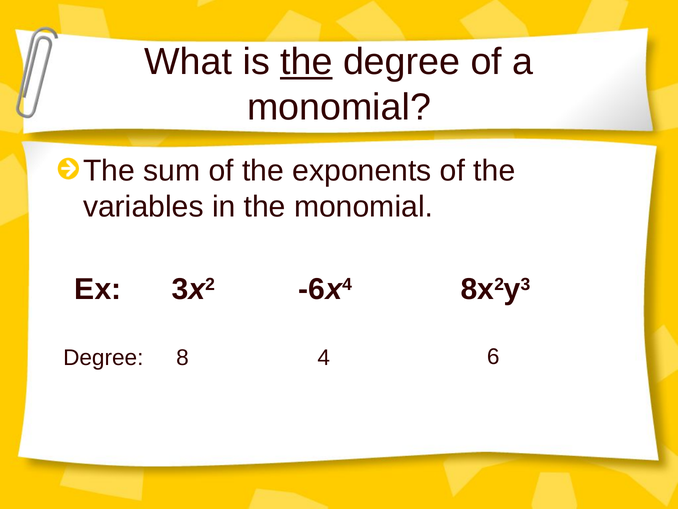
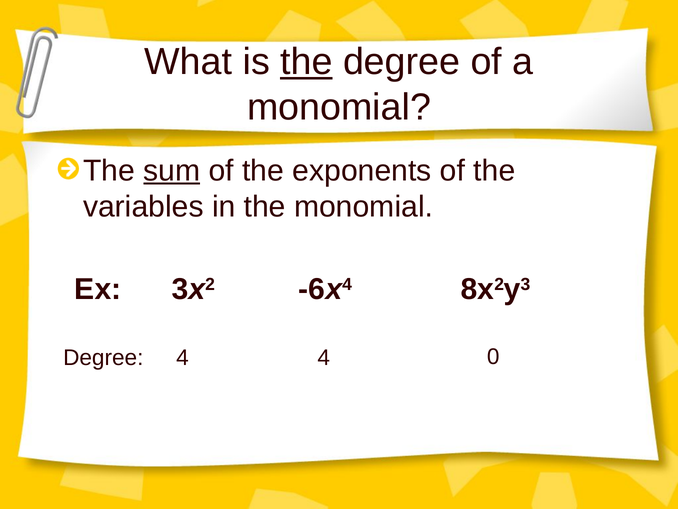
sum underline: none -> present
Degree 8: 8 -> 4
6: 6 -> 0
